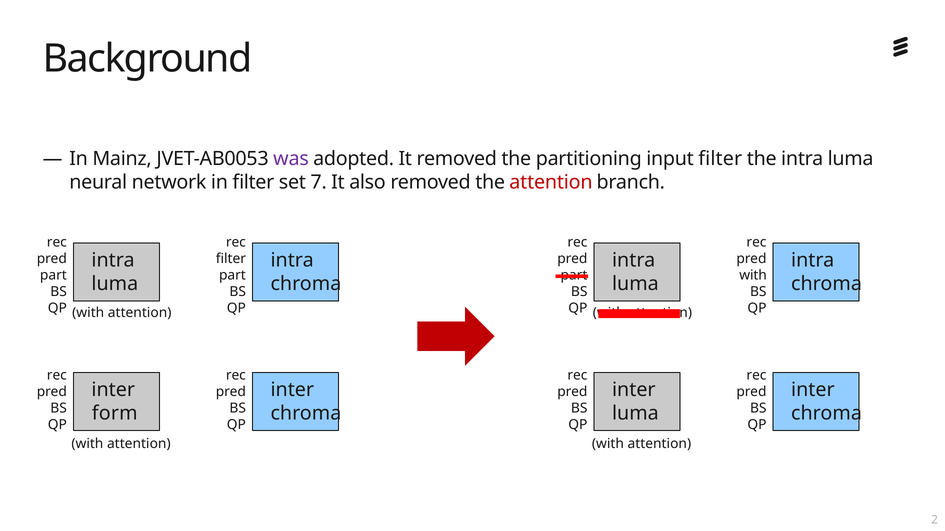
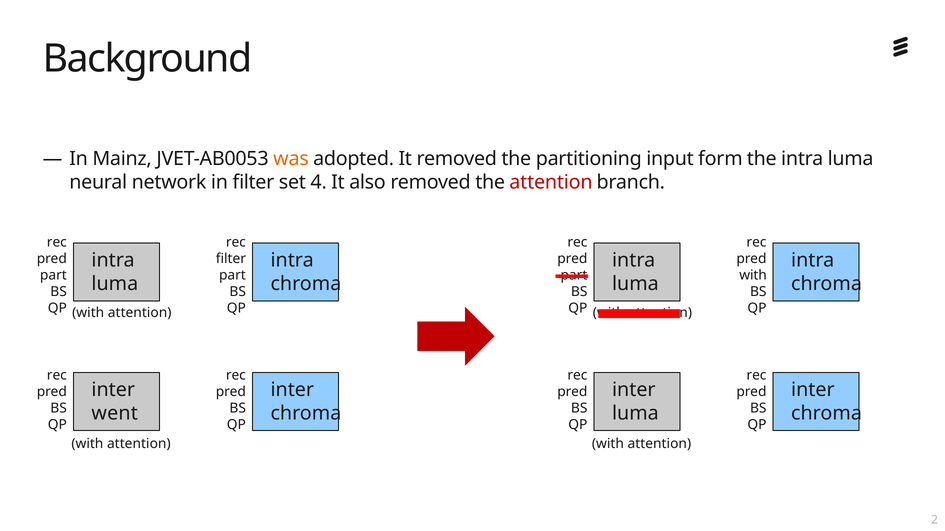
was colour: purple -> orange
input filter: filter -> form
7: 7 -> 4
form: form -> went
